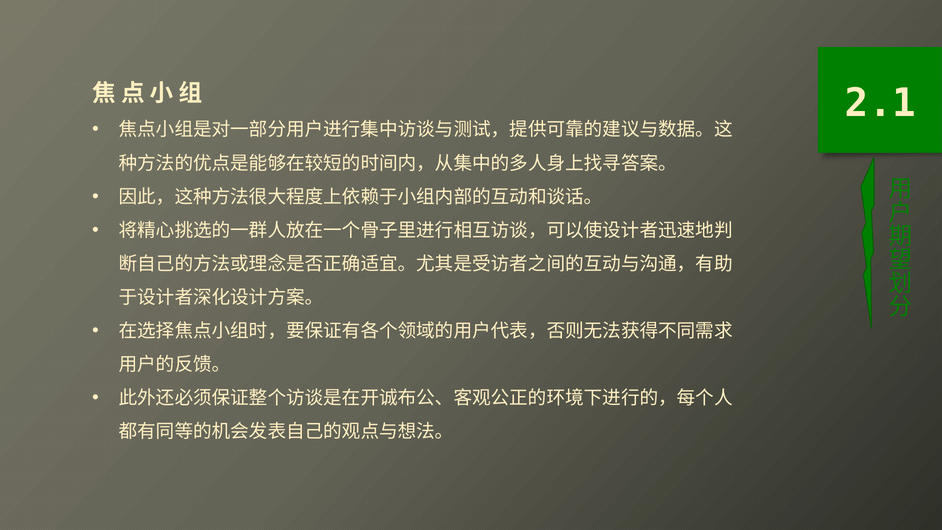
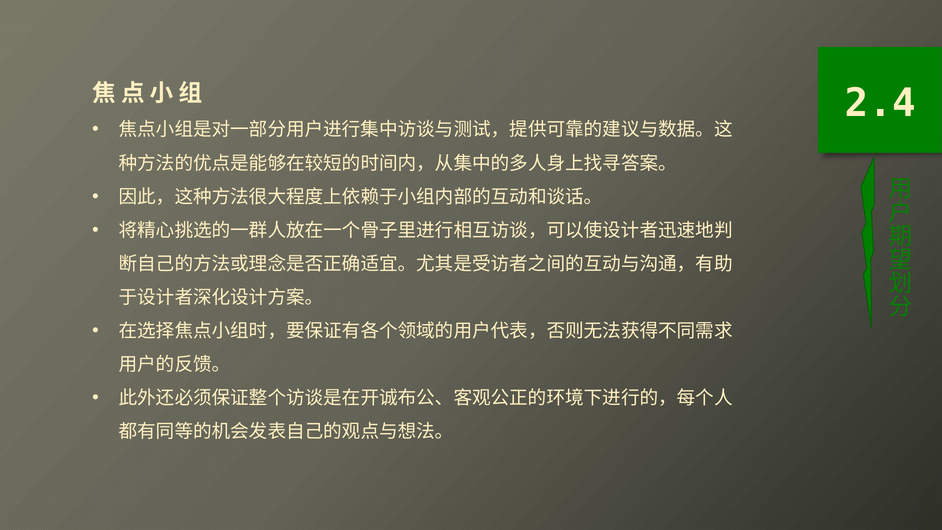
2.1: 2.1 -> 2.4
